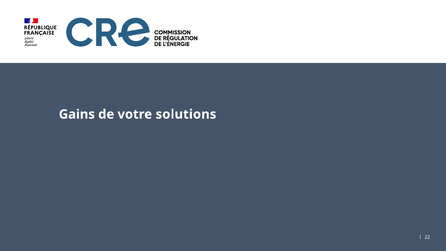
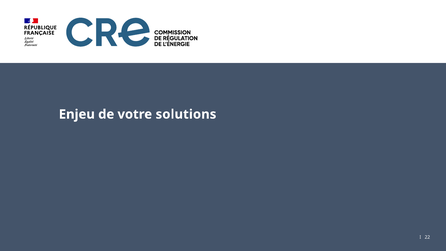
Gains: Gains -> Enjeu
